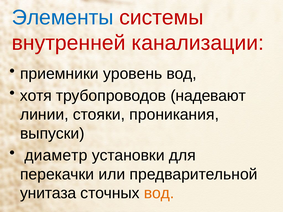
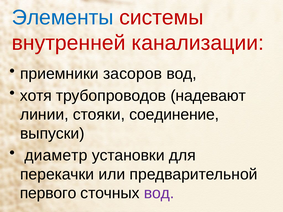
уровень: уровень -> засоров
проникания: проникания -> соединение
унитаза: унитаза -> первого
вод at (159, 193) colour: orange -> purple
